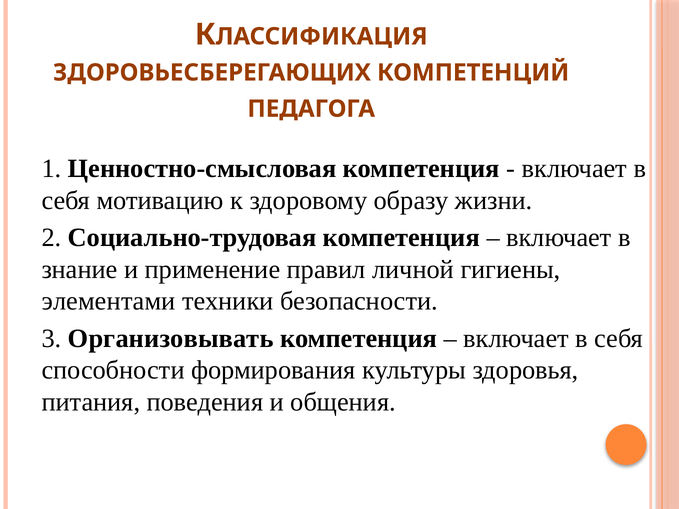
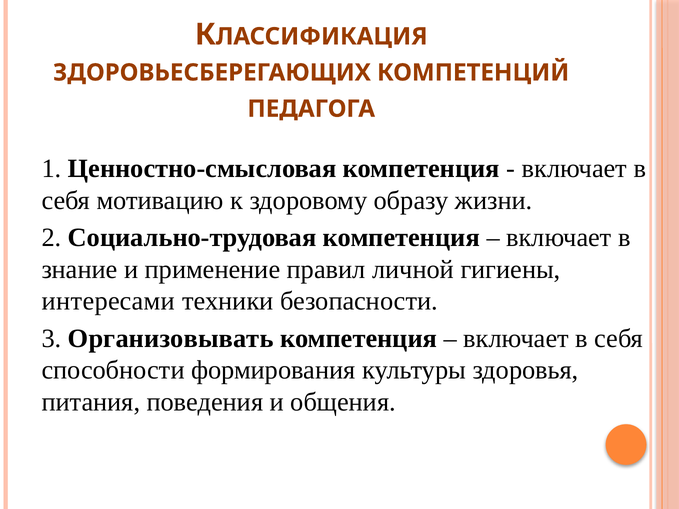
элементами: элементами -> интересами
